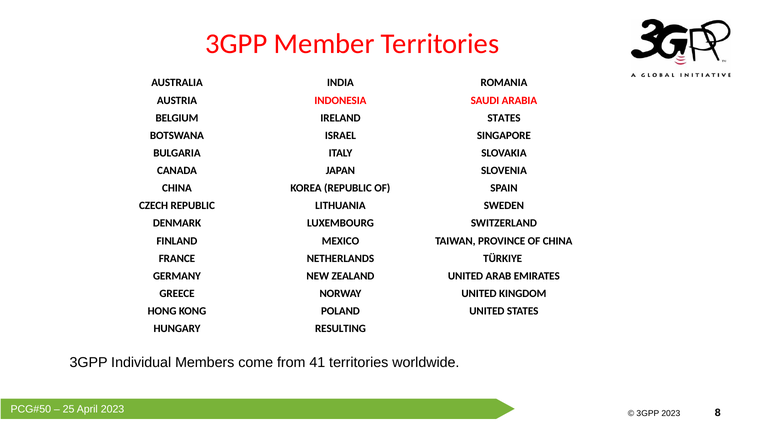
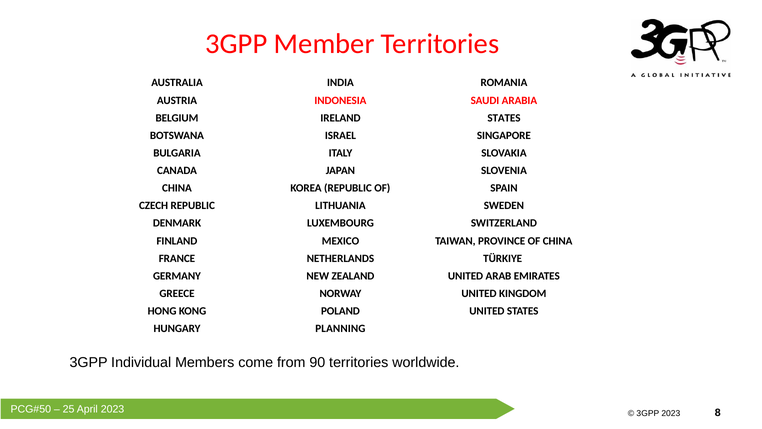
RESULTING: RESULTING -> PLANNING
41: 41 -> 90
